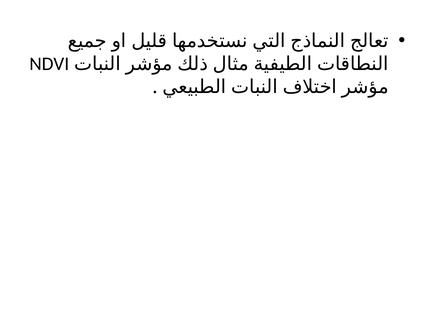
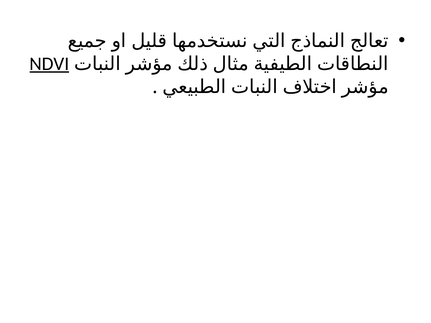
NDVI underline: none -> present
